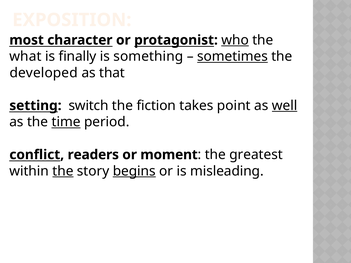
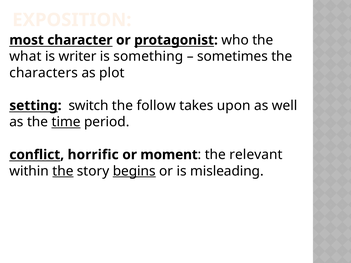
who underline: present -> none
finally: finally -> writer
sometimes underline: present -> none
developed: developed -> characters
that: that -> plot
fiction: fiction -> follow
point: point -> upon
well underline: present -> none
readers: readers -> horrific
greatest: greatest -> relevant
